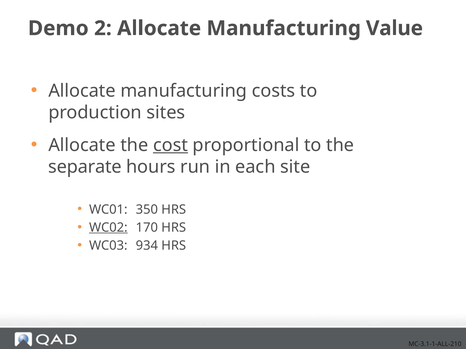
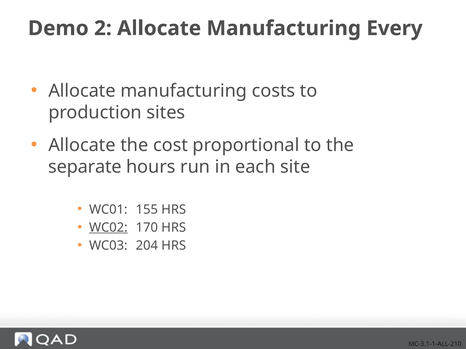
Value: Value -> Every
cost underline: present -> none
350: 350 -> 155
934: 934 -> 204
